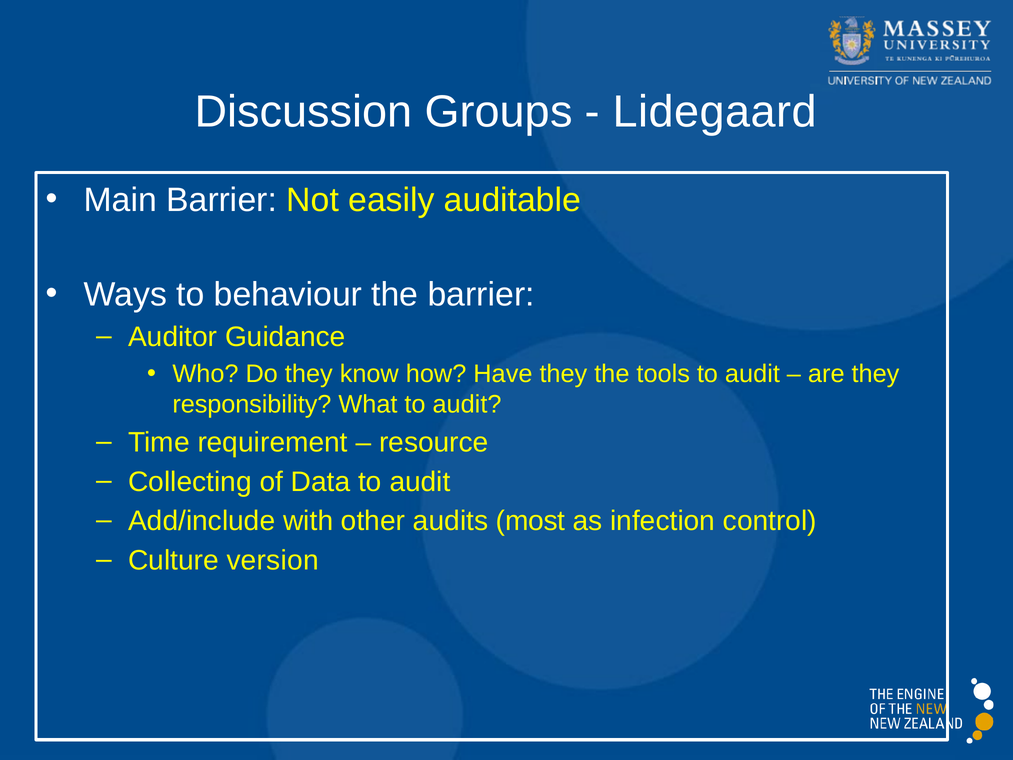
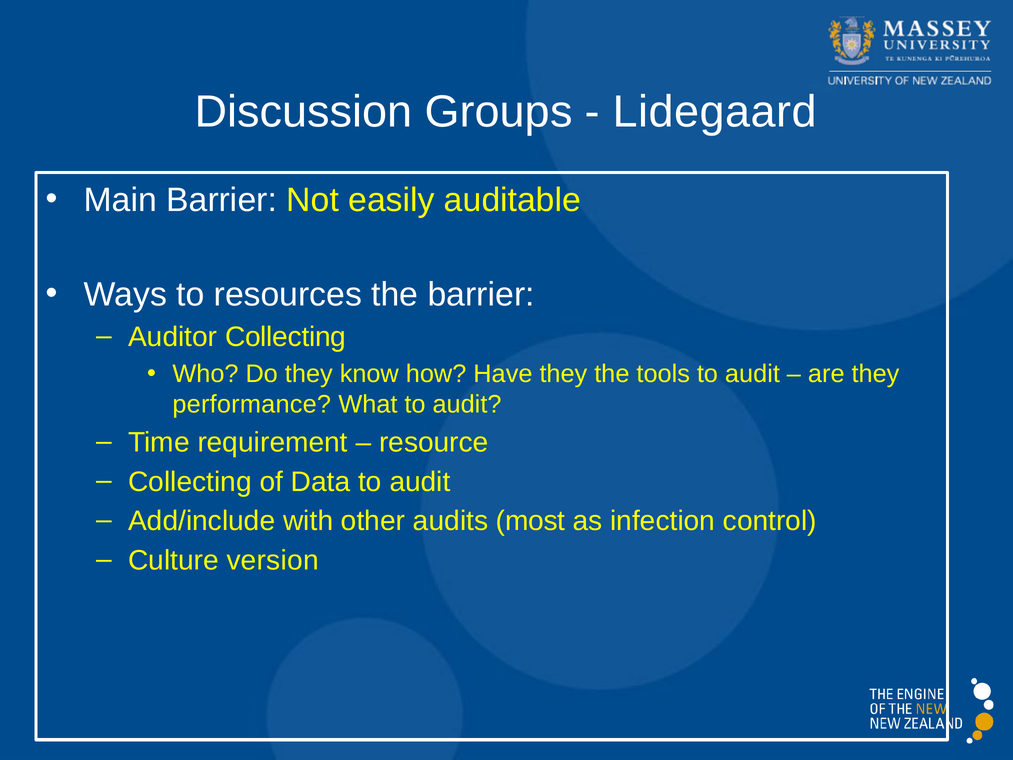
behaviour: behaviour -> resources
Auditor Guidance: Guidance -> Collecting
responsibility: responsibility -> performance
